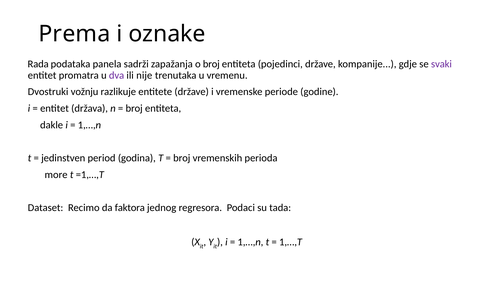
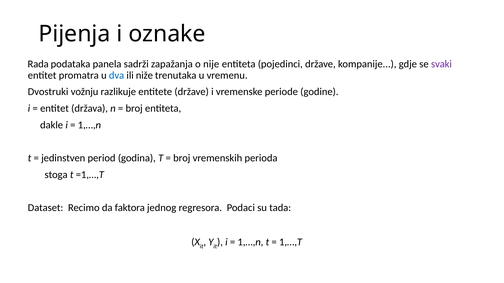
Prema: Prema -> Pijenja
o broj: broj -> nije
dva colour: purple -> blue
nije: nije -> niže
more: more -> stoga
